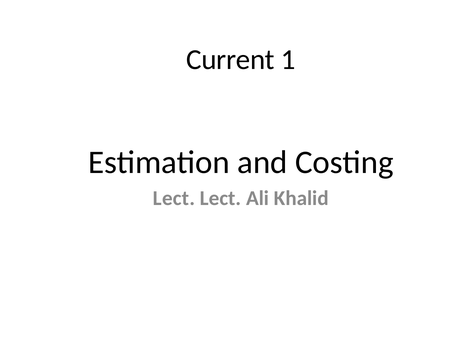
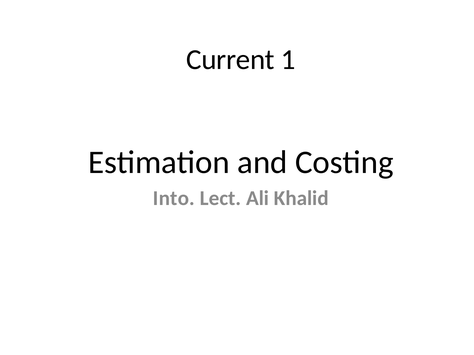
Lect at (174, 198): Lect -> Into
